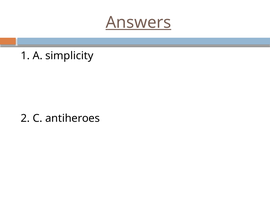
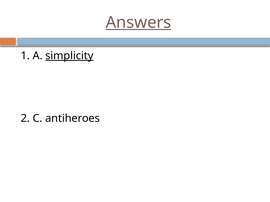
simplicity underline: none -> present
